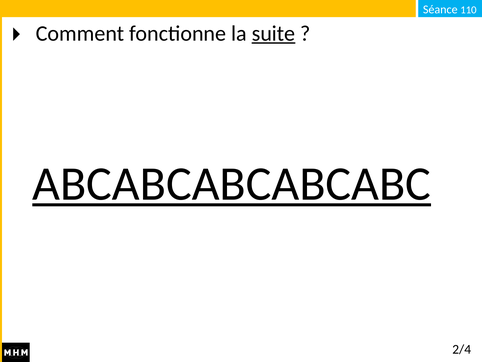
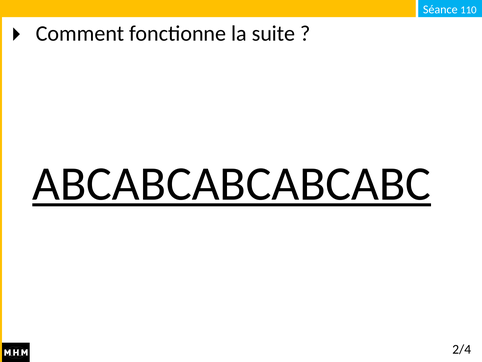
suite underline: present -> none
